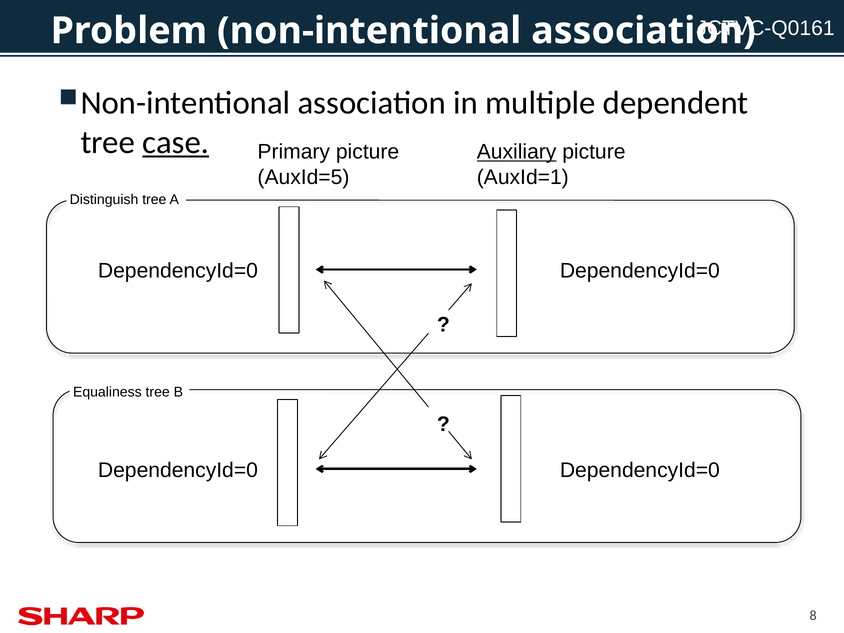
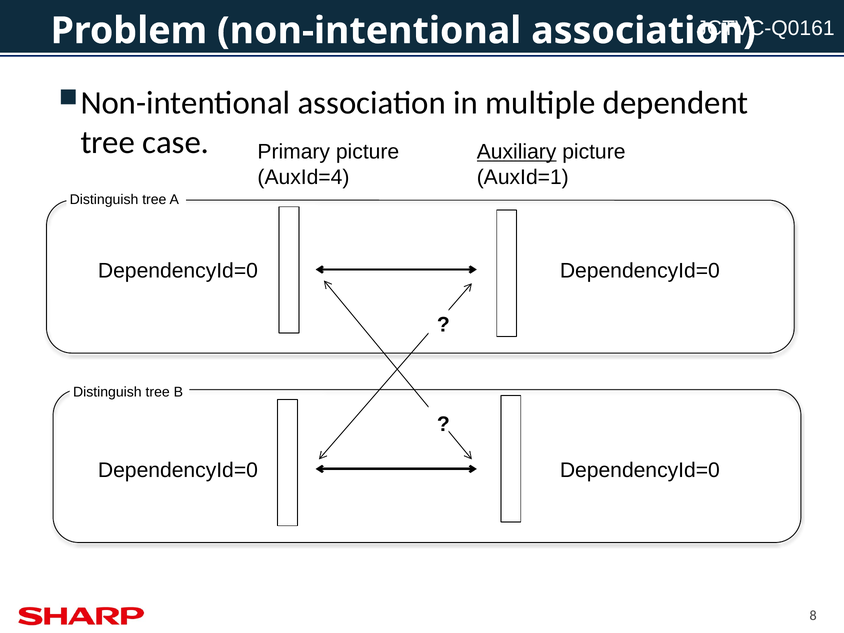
case underline: present -> none
AuxId=5: AuxId=5 -> AuxId=4
Equaliness at (107, 392): Equaliness -> Distinguish
